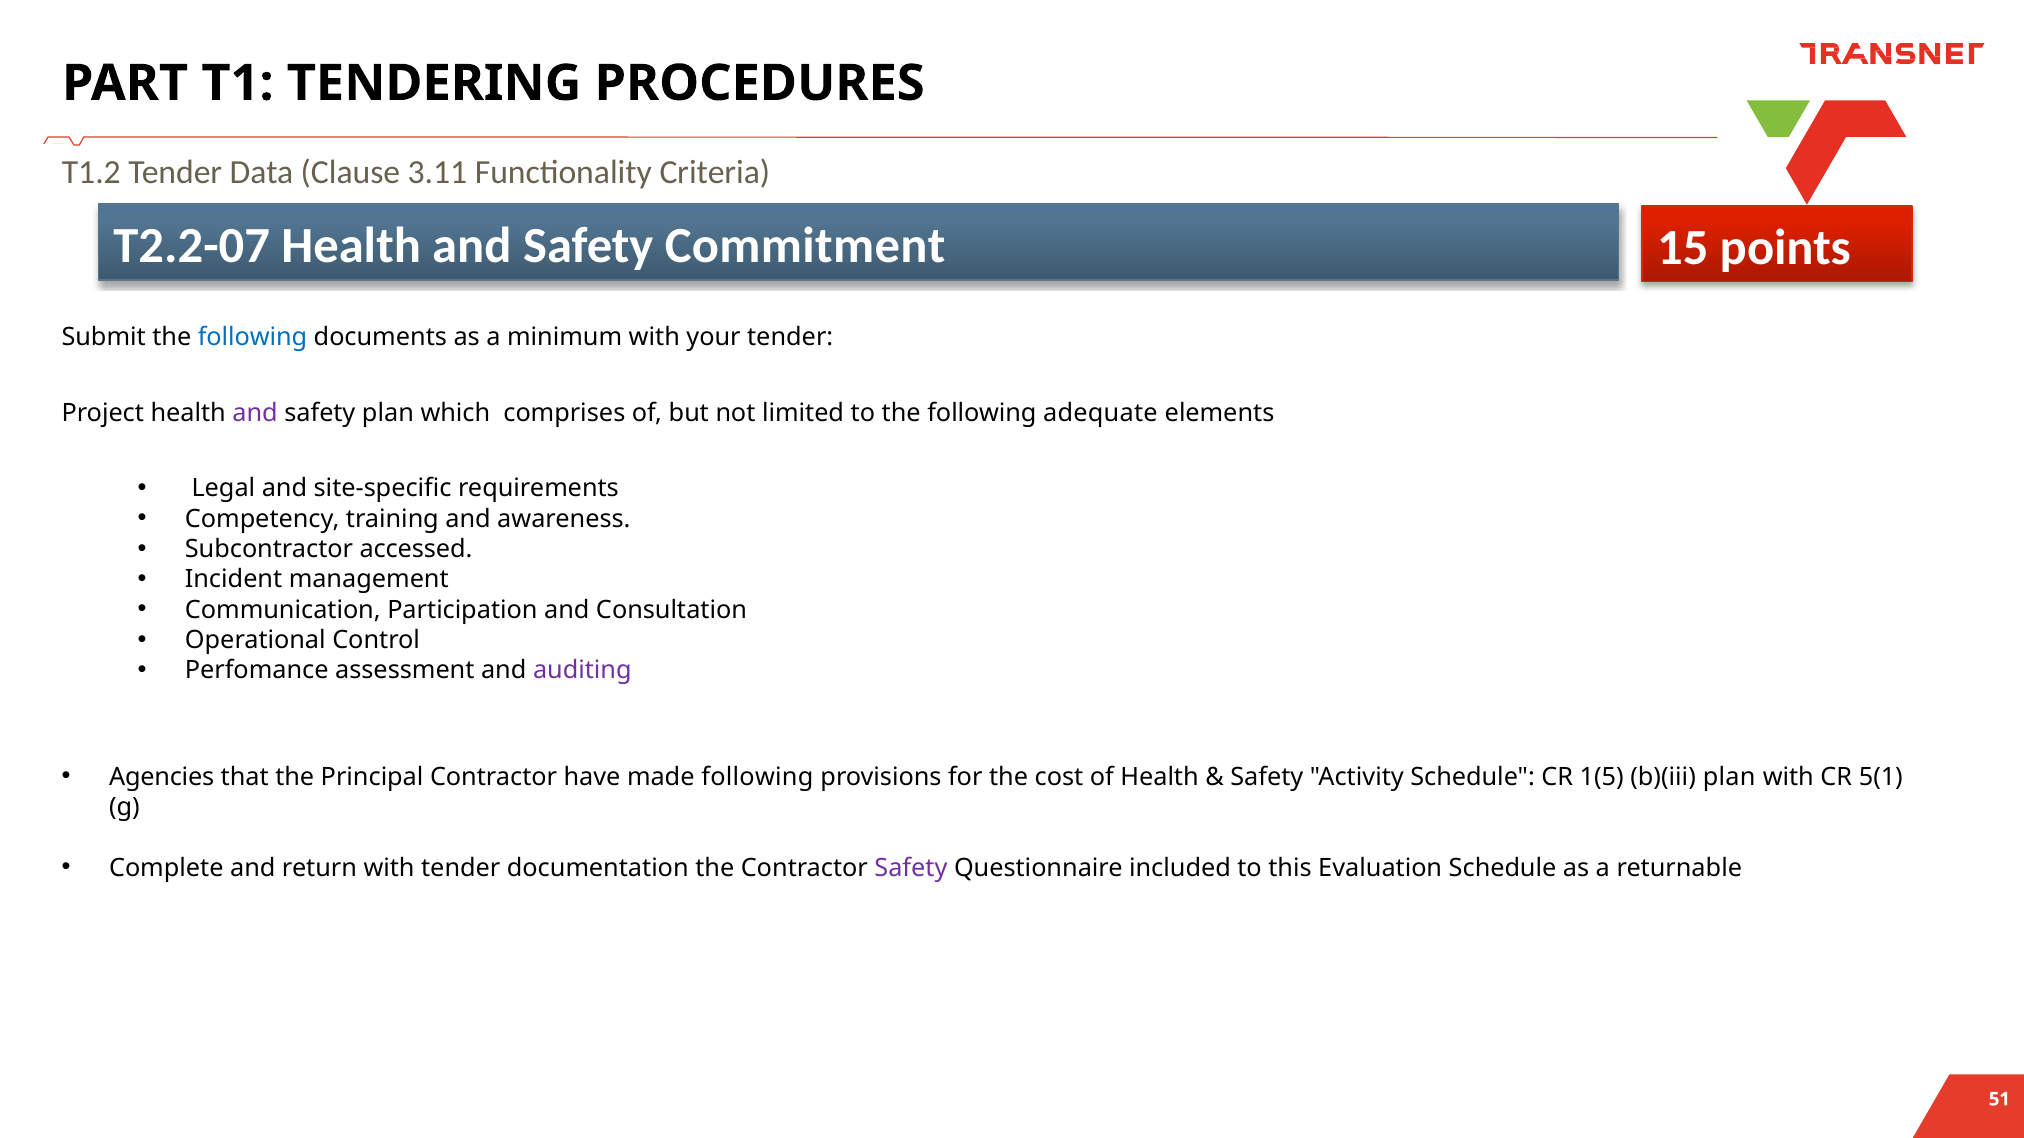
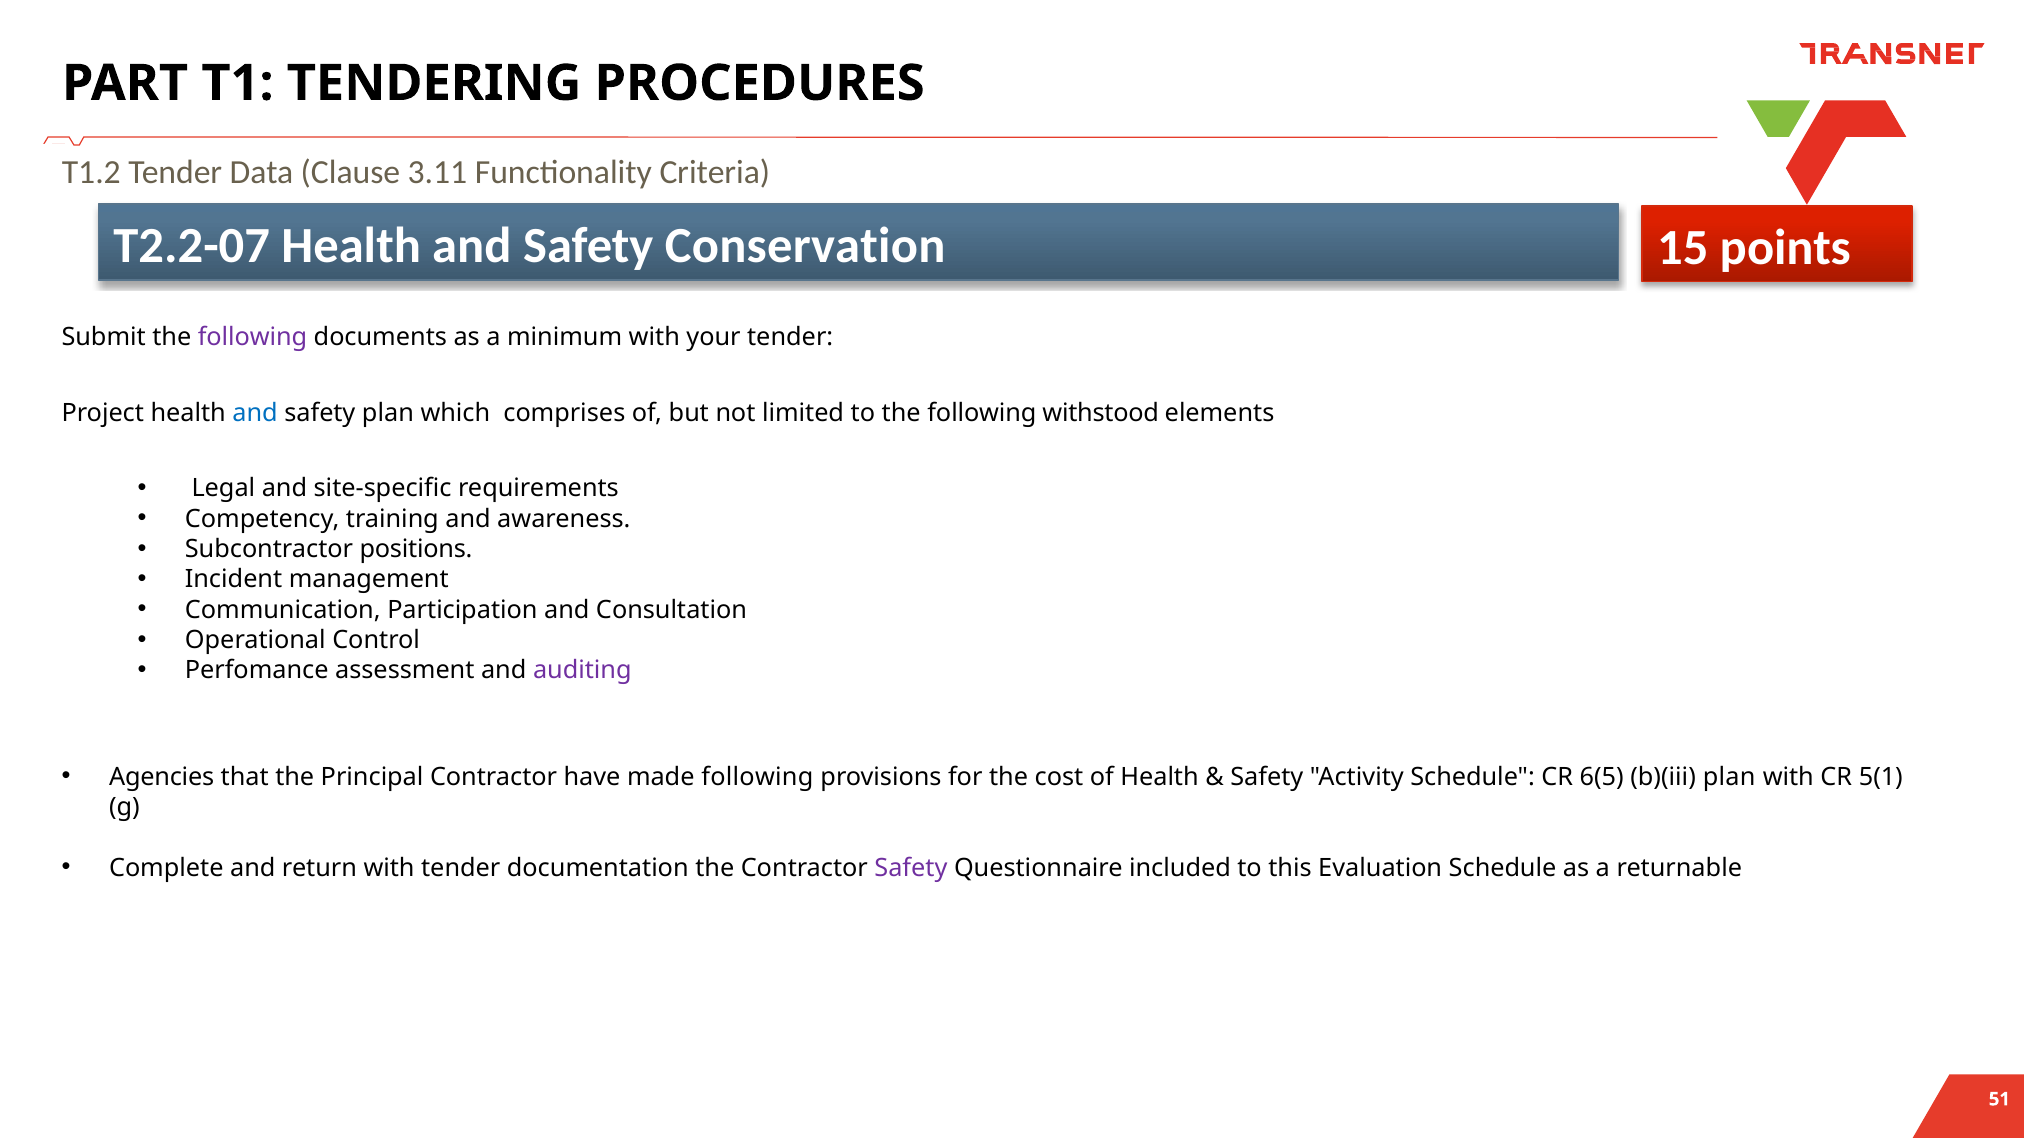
Commitment: Commitment -> Conservation
following at (253, 337) colour: blue -> purple
and at (255, 413) colour: purple -> blue
adequate: adequate -> withstood
accessed: accessed -> positions
1(5: 1(5 -> 6(5
